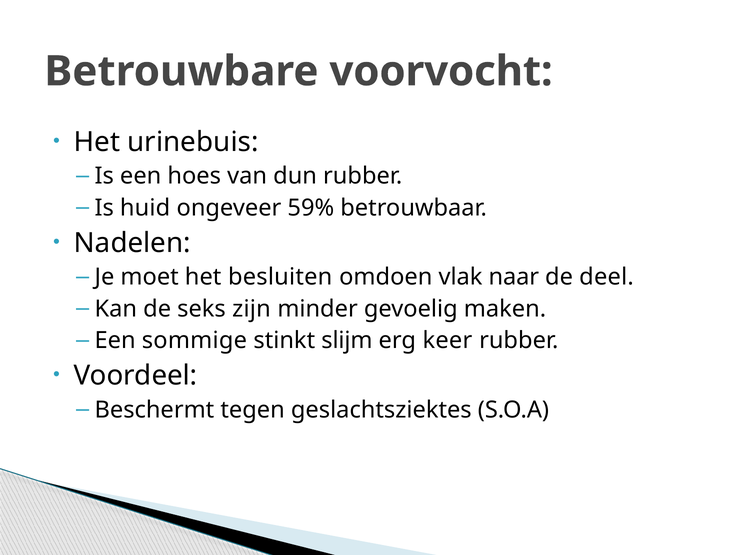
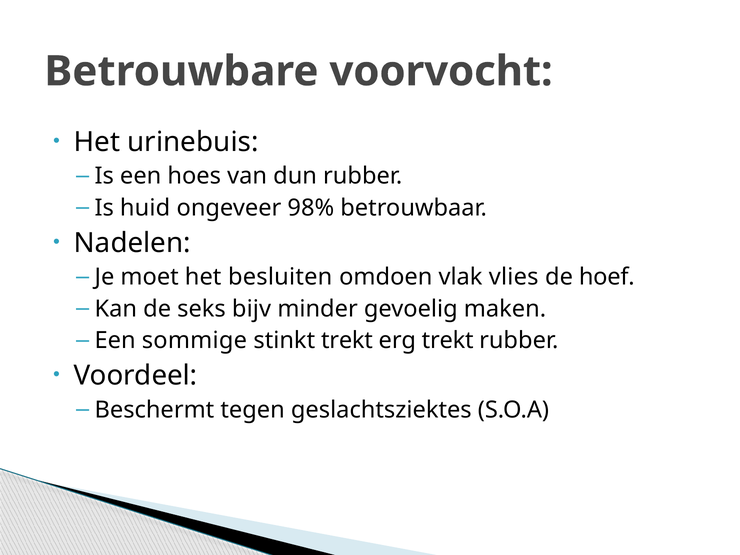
59%: 59% -> 98%
naar: naar -> vlies
deel: deel -> hoef
zijn: zijn -> bijv
stinkt slijm: slijm -> trekt
erg keer: keer -> trekt
